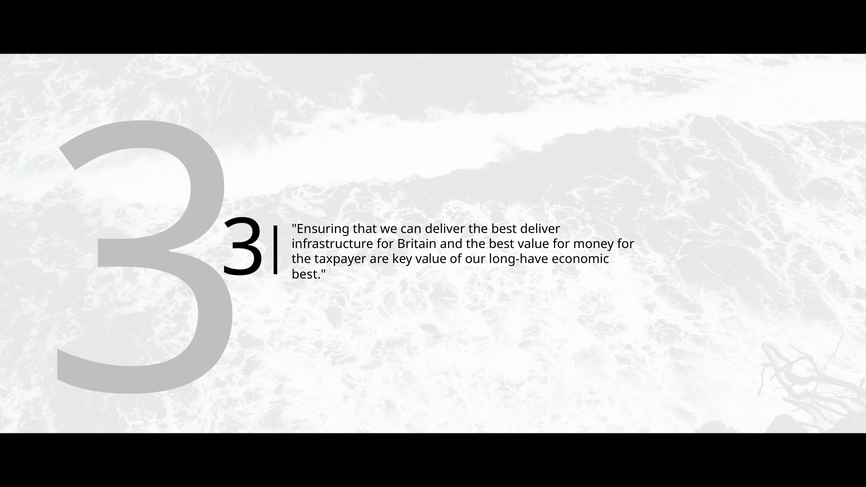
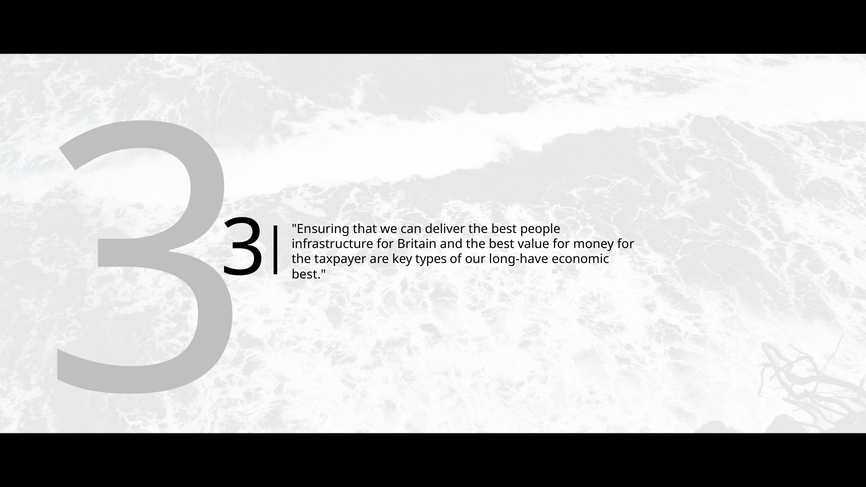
best deliver: deliver -> people
key value: value -> types
